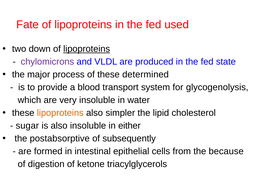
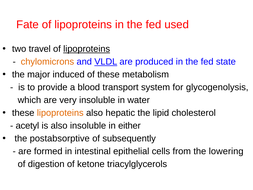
down: down -> travel
chylomicrons colour: purple -> orange
VLDL underline: none -> present
process: process -> induced
determined: determined -> metabolism
simpler: simpler -> hepatic
sugar: sugar -> acetyl
because: because -> lowering
